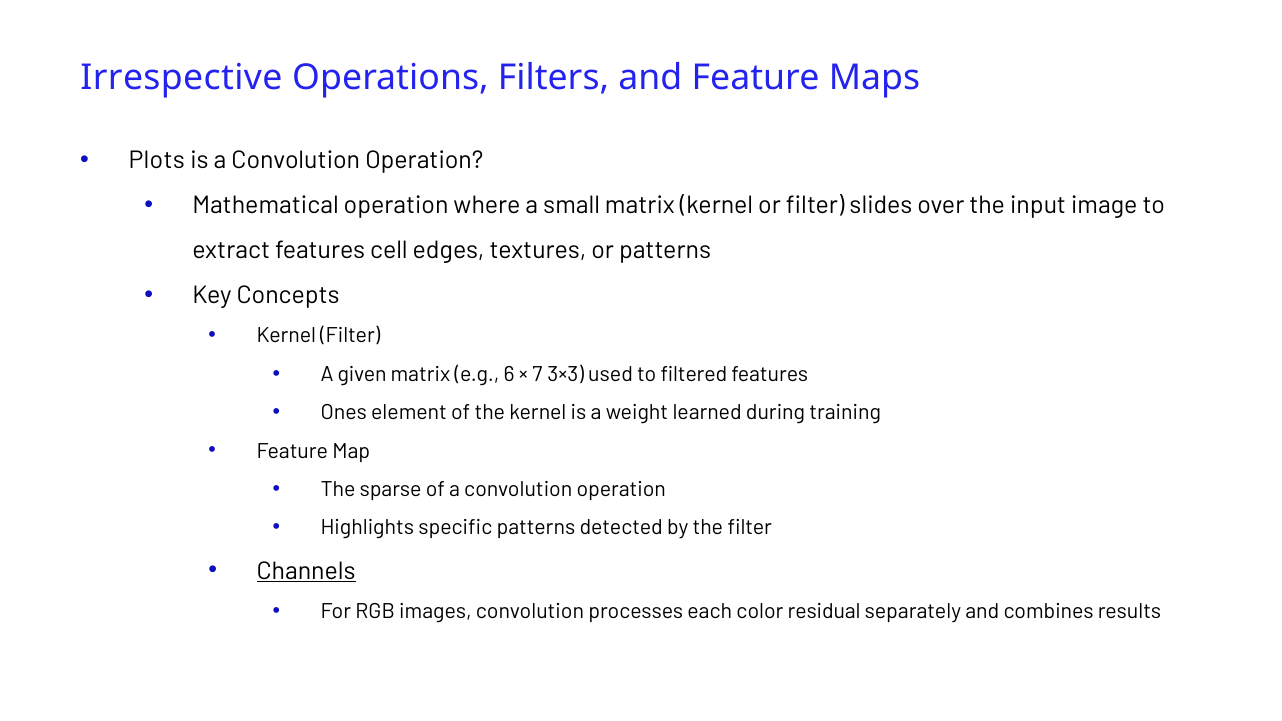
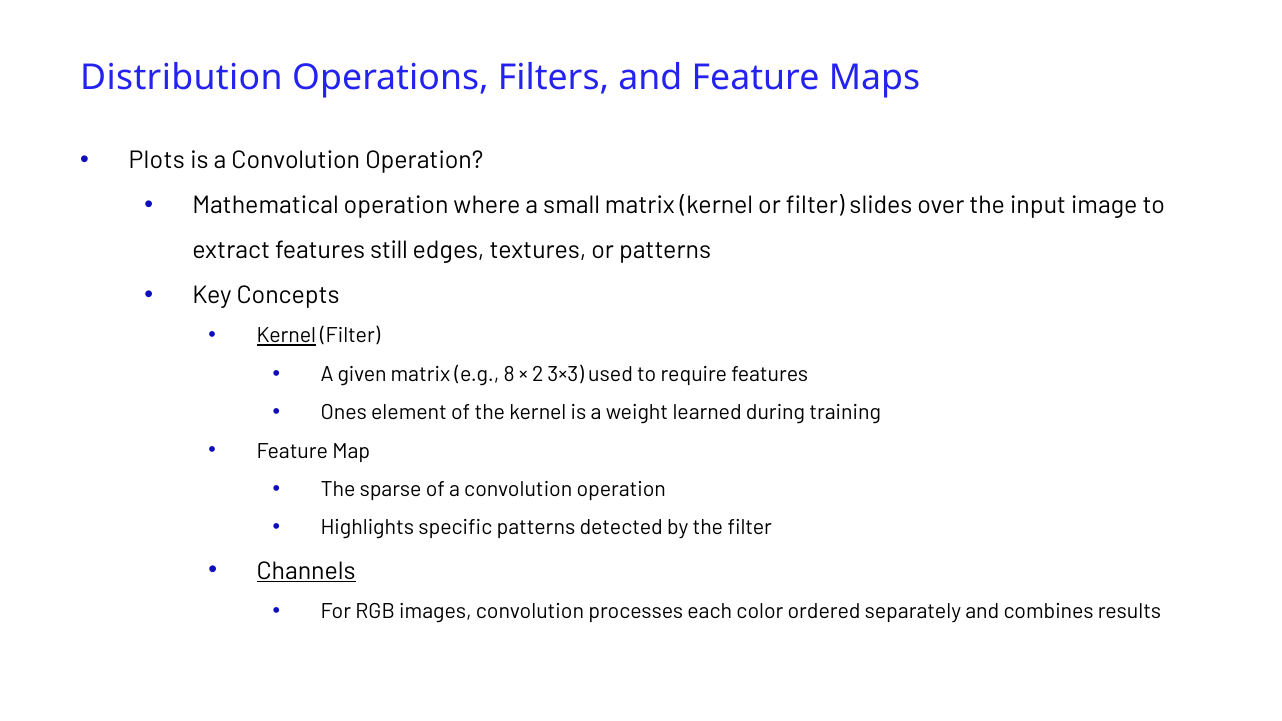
Irrespective: Irrespective -> Distribution
cell: cell -> still
Kernel at (286, 336) underline: none -> present
6: 6 -> 8
7: 7 -> 2
filtered: filtered -> require
residual: residual -> ordered
